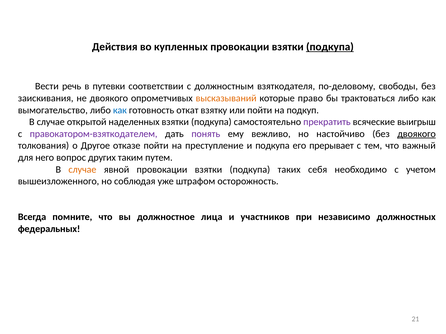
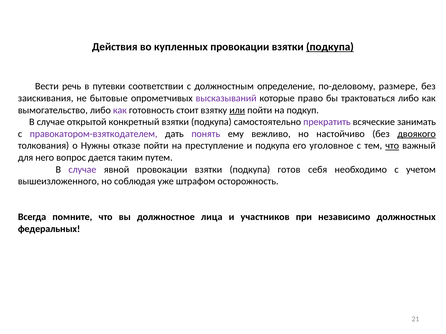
взяткодателя: взяткодателя -> определение
свободы: свободы -> размере
не двоякого: двоякого -> бытовые
высказываний colour: orange -> purple
как at (120, 110) colour: blue -> purple
откат: откат -> стоит
или underline: none -> present
наделенных: наделенных -> конкретный
выигрыш: выигрыш -> занимать
Другое: Другое -> Нужны
прерывает: прерывает -> уголовное
что at (392, 146) underline: none -> present
других: других -> дается
случае at (82, 170) colour: orange -> purple
таких: таких -> готов
